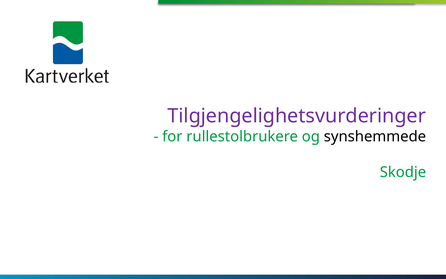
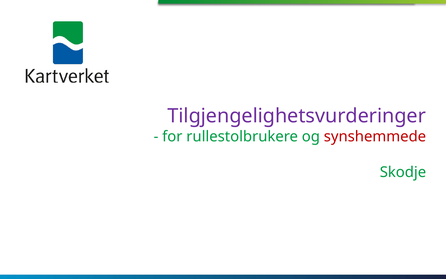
synshemmede colour: black -> red
